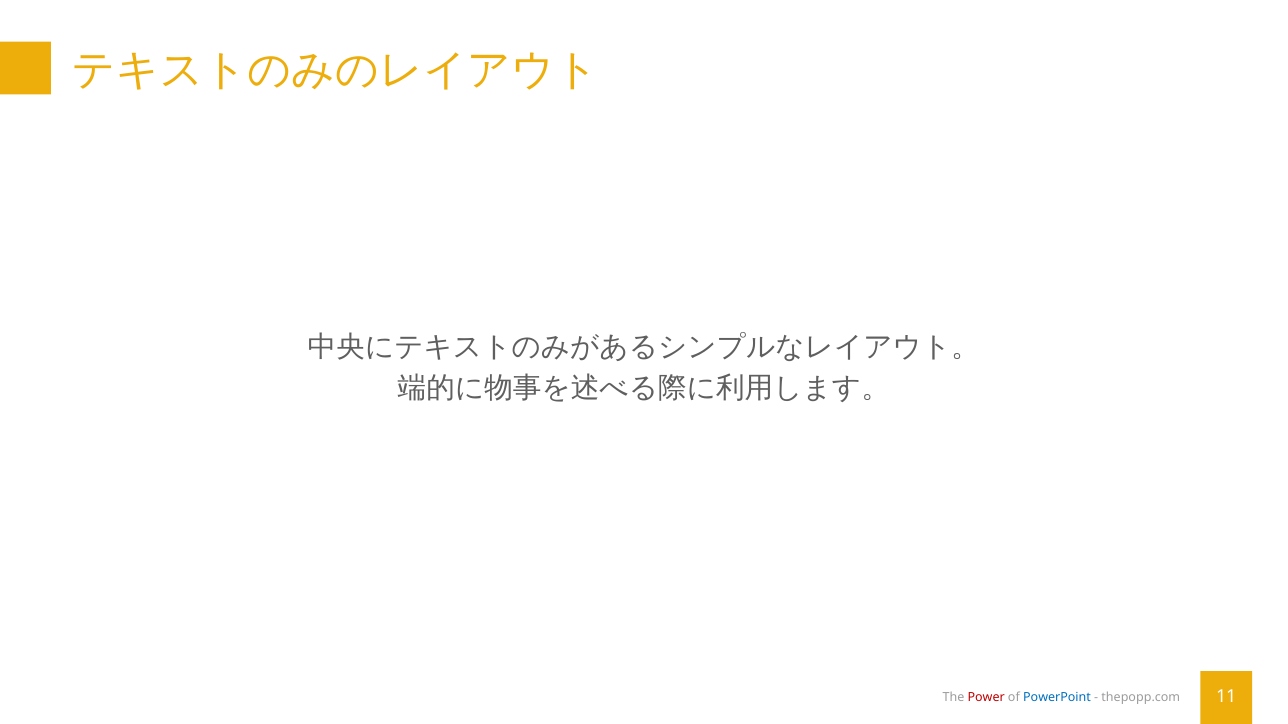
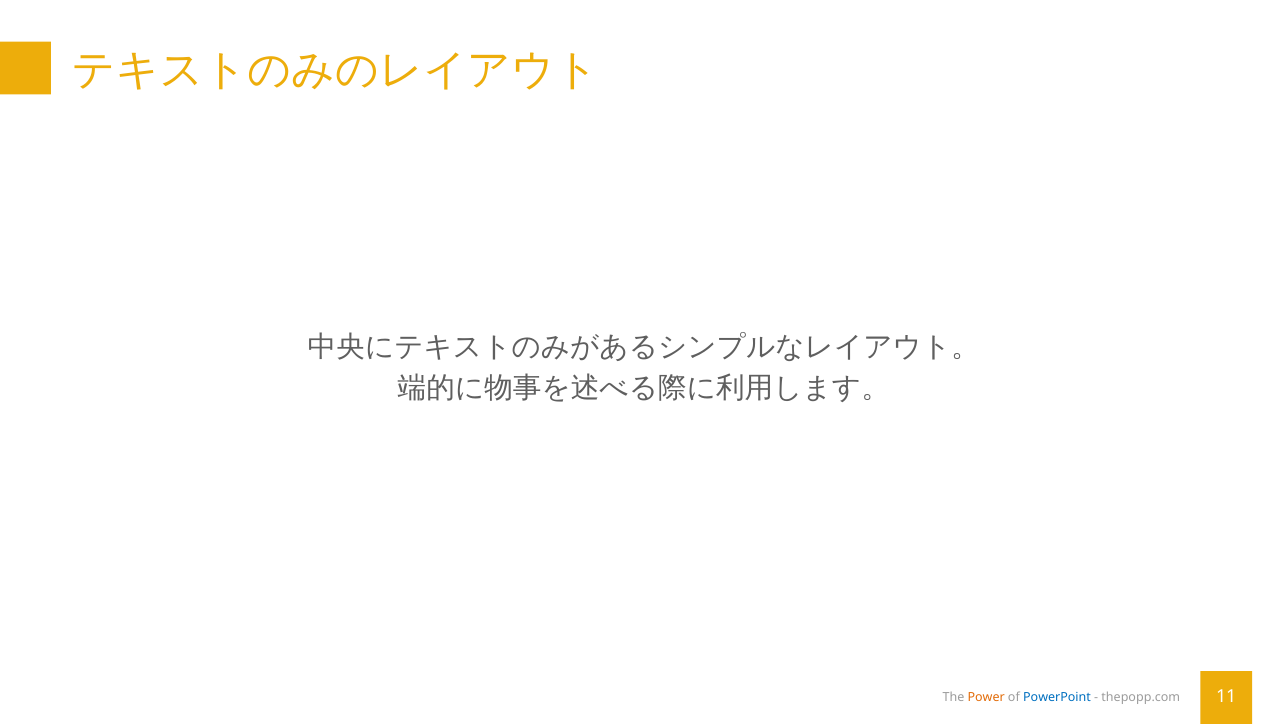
Power colour: red -> orange
